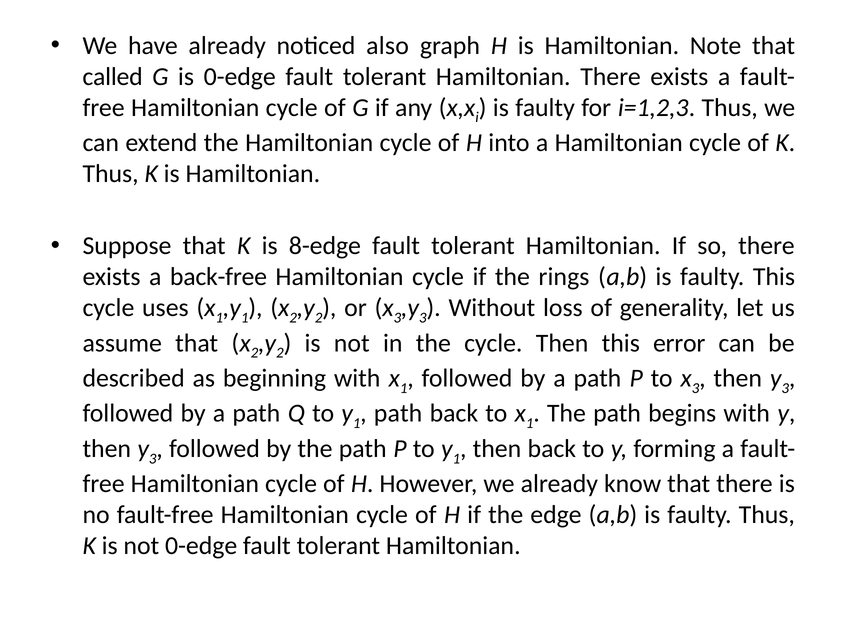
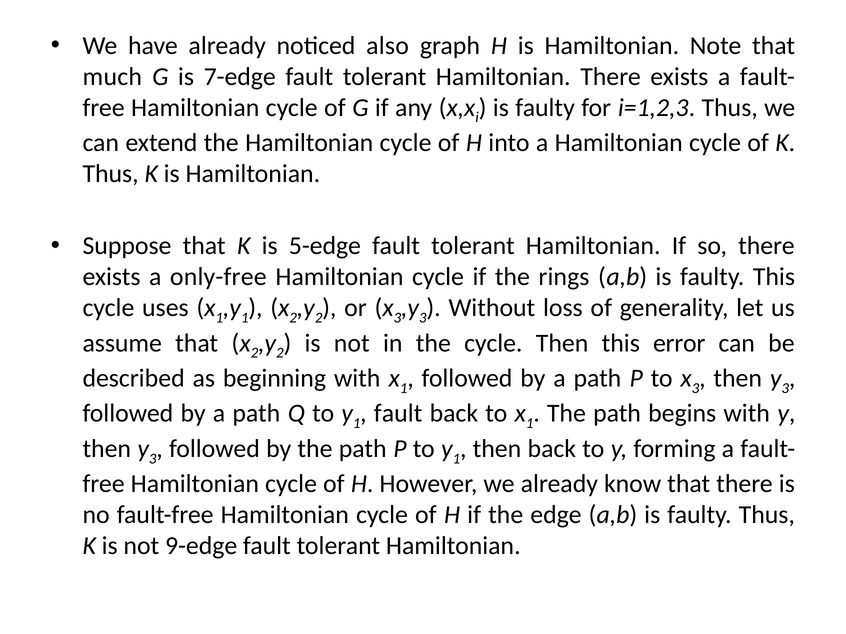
called: called -> much
is 0-edge: 0-edge -> 7-edge
8-edge: 8-edge -> 5-edge
back-free: back-free -> only-free
path at (398, 414): path -> fault
not 0-edge: 0-edge -> 9-edge
